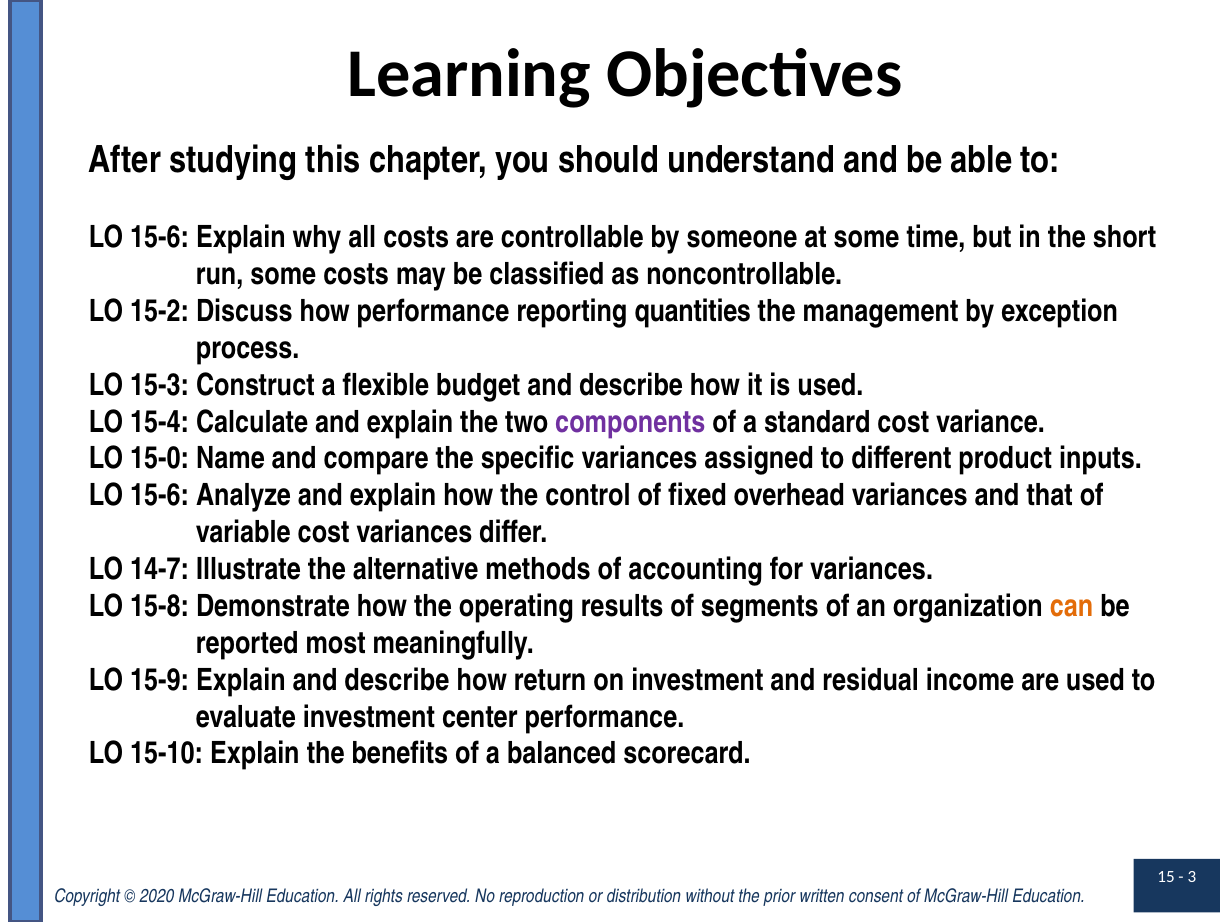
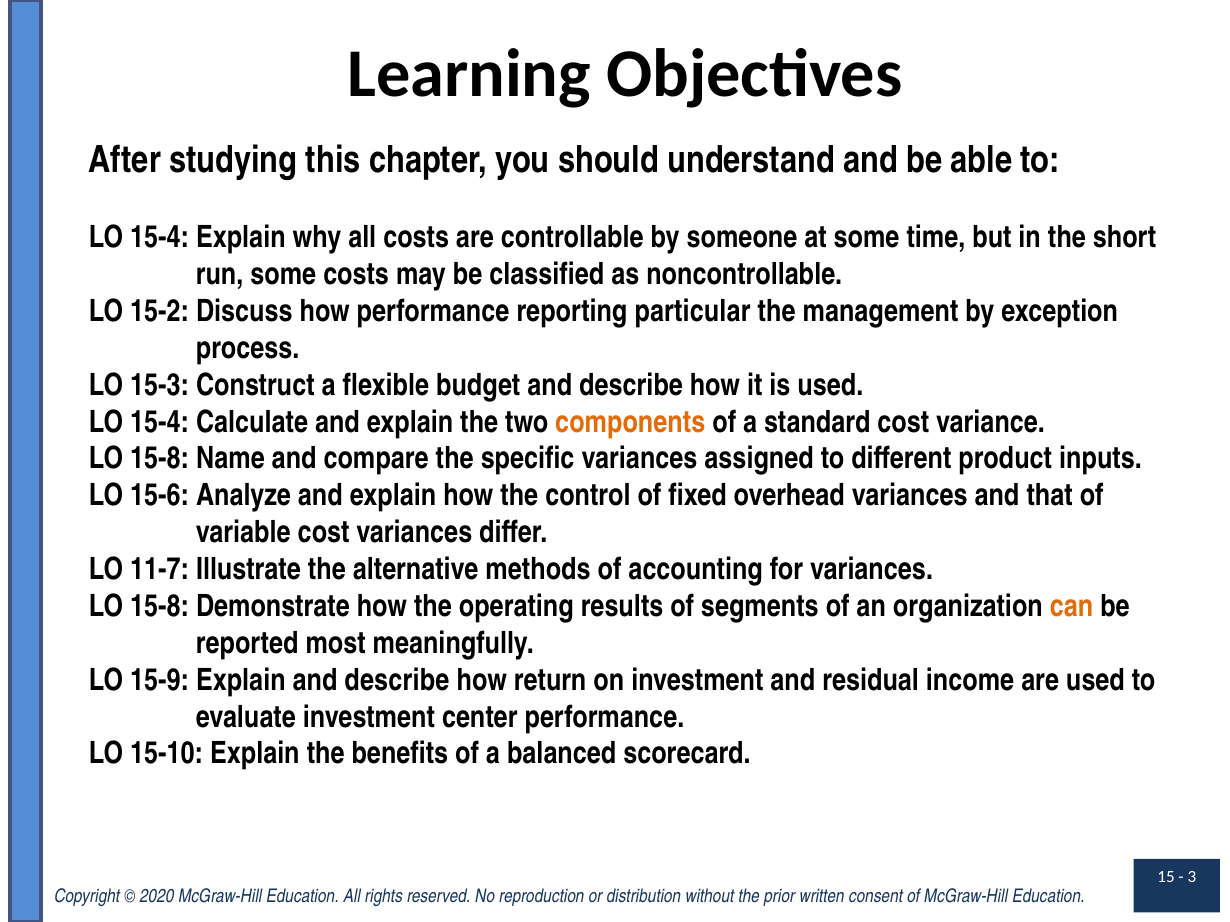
15-6 at (160, 238): 15-6 -> 15-4
quantities: quantities -> particular
components colour: purple -> orange
15-0 at (160, 459): 15-0 -> 15-8
14-7: 14-7 -> 11-7
